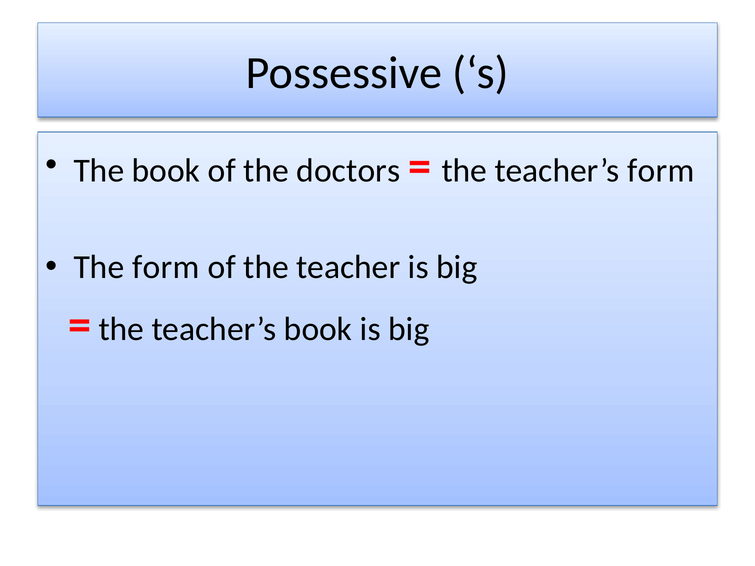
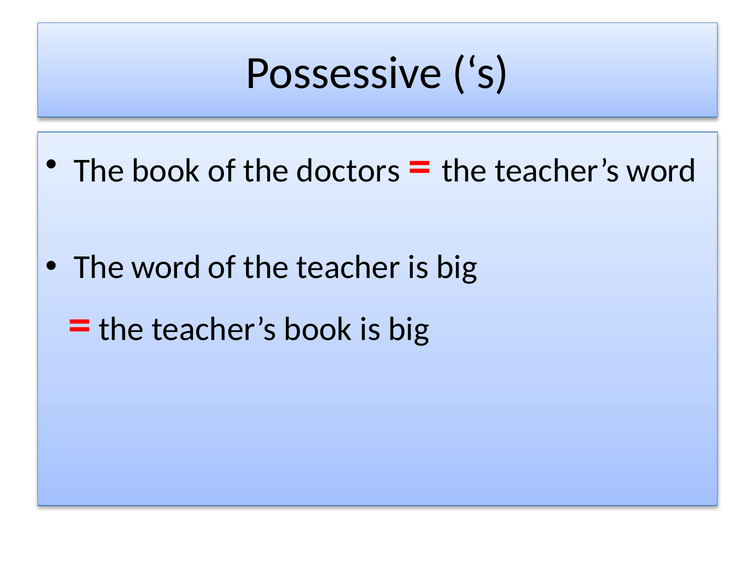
teacher’s form: form -> word
The form: form -> word
